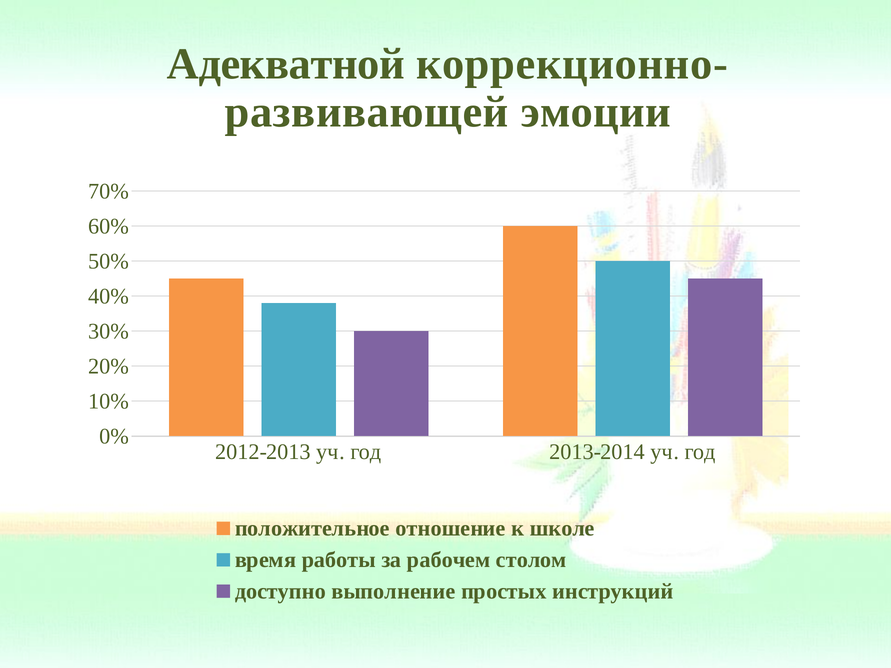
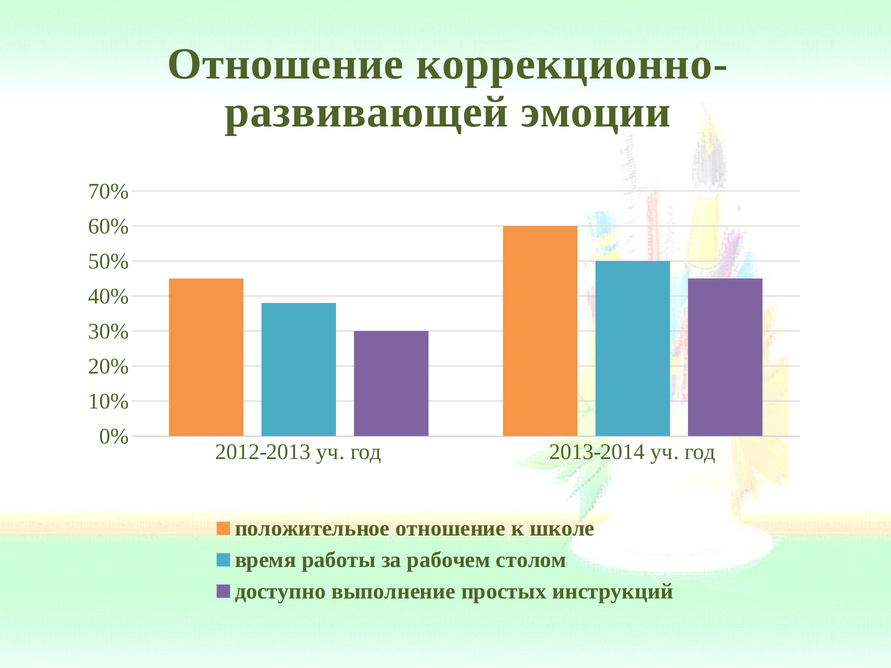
Адекватной at (286, 64): Адекватной -> Отношение
